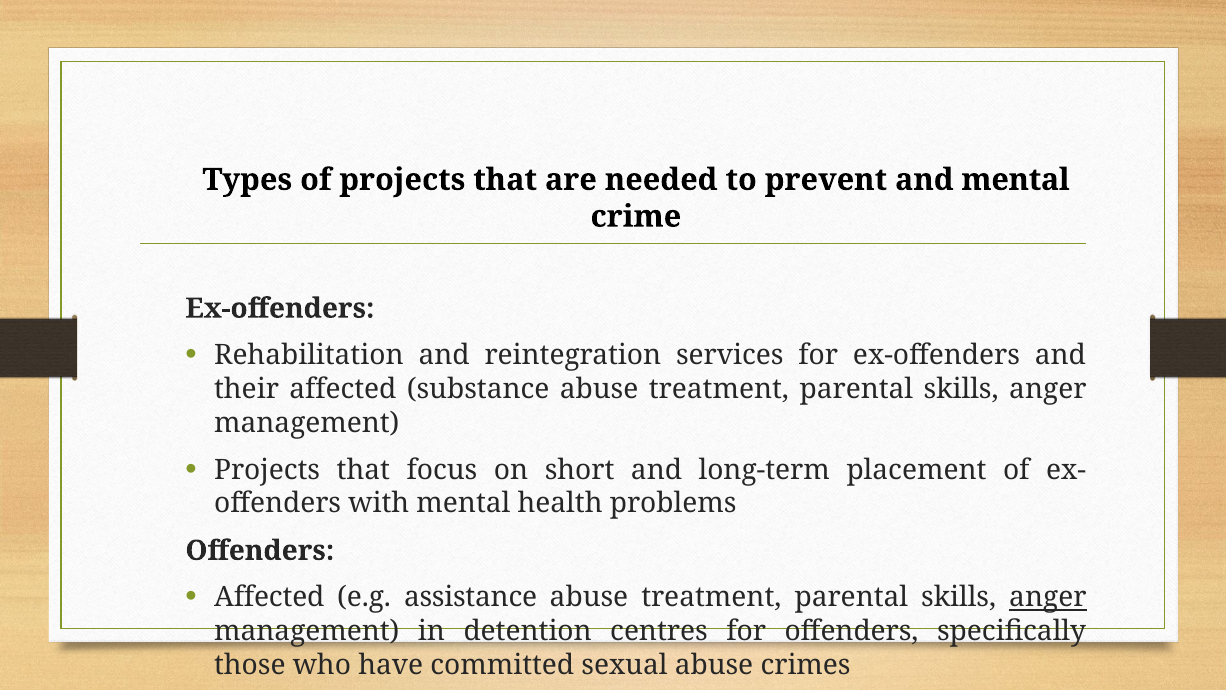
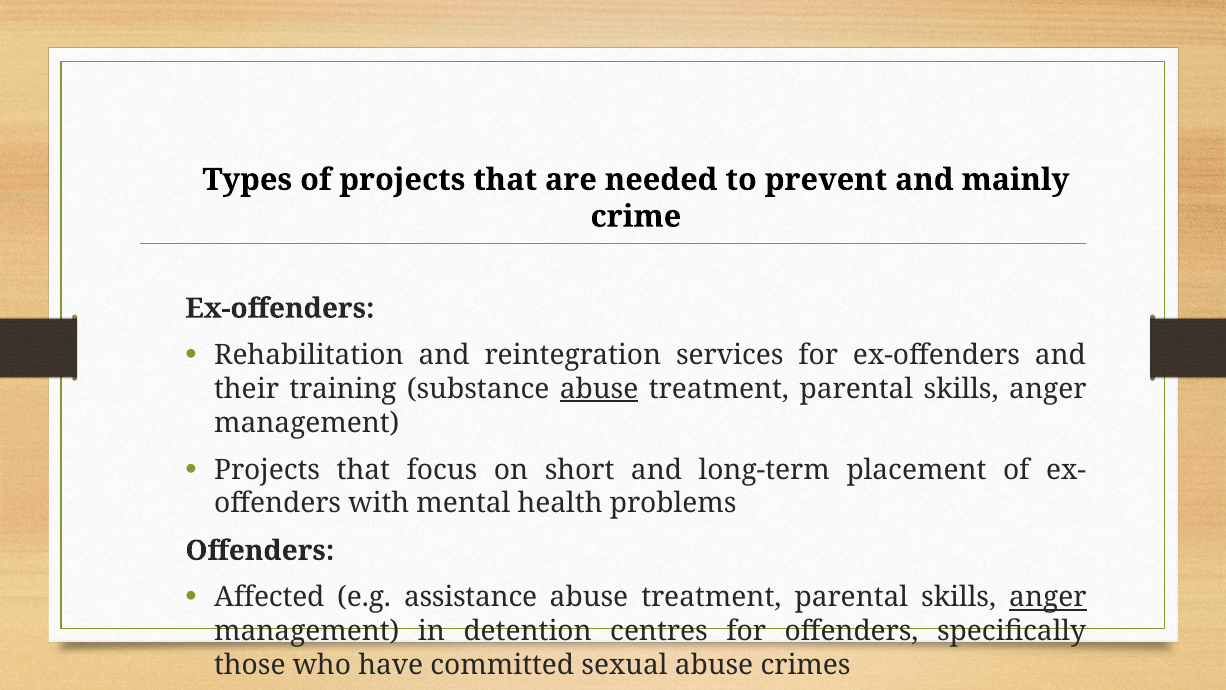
and mental: mental -> mainly
their affected: affected -> training
abuse at (599, 389) underline: none -> present
